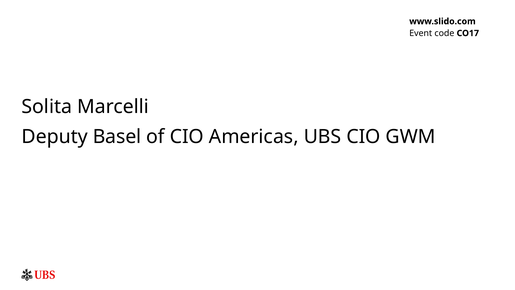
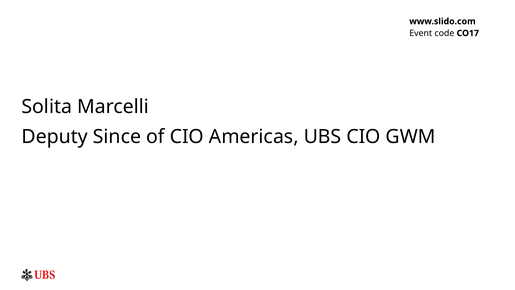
Basel: Basel -> Since
